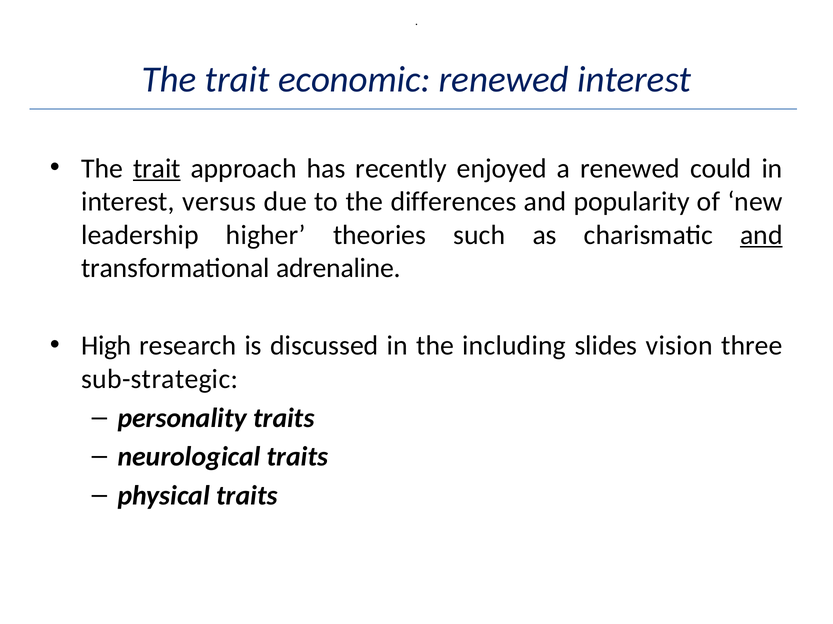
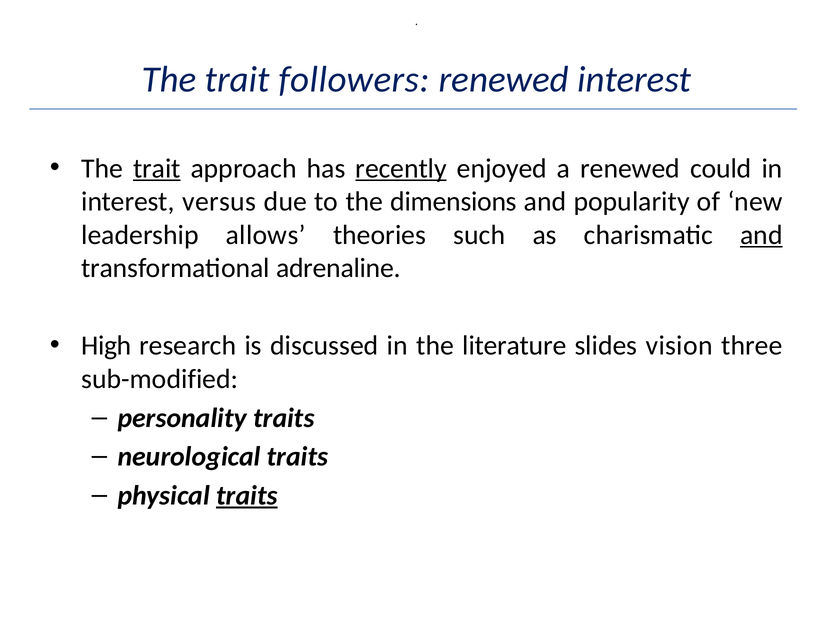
economic: economic -> followers
recently underline: none -> present
differences: differences -> dimensions
higher: higher -> allows
including: including -> literature
sub-strategic: sub-strategic -> sub-modified
traits at (247, 496) underline: none -> present
